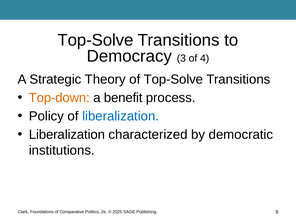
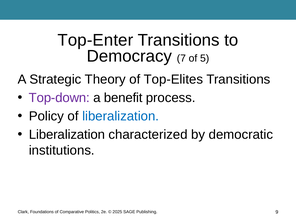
Top-Solve at (96, 40): Top-Solve -> Top-Enter
3: 3 -> 7
4: 4 -> 5
of Top-Solve: Top-Solve -> Top-Elites
Top-down colour: orange -> purple
